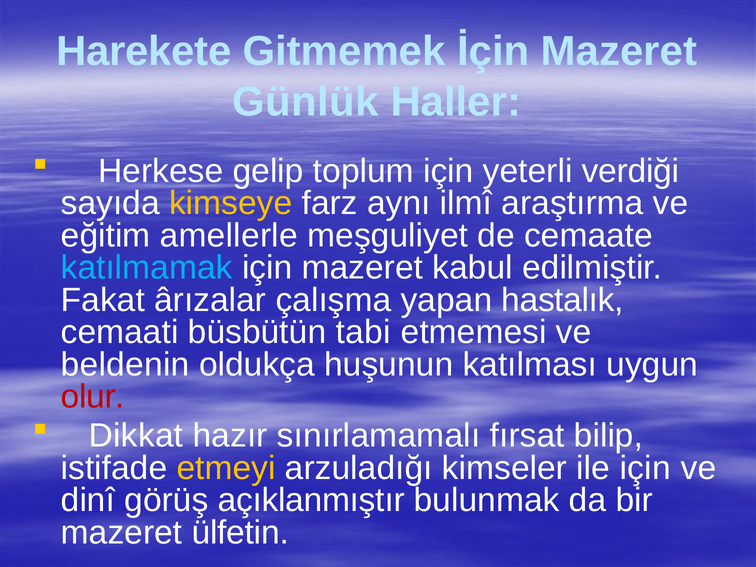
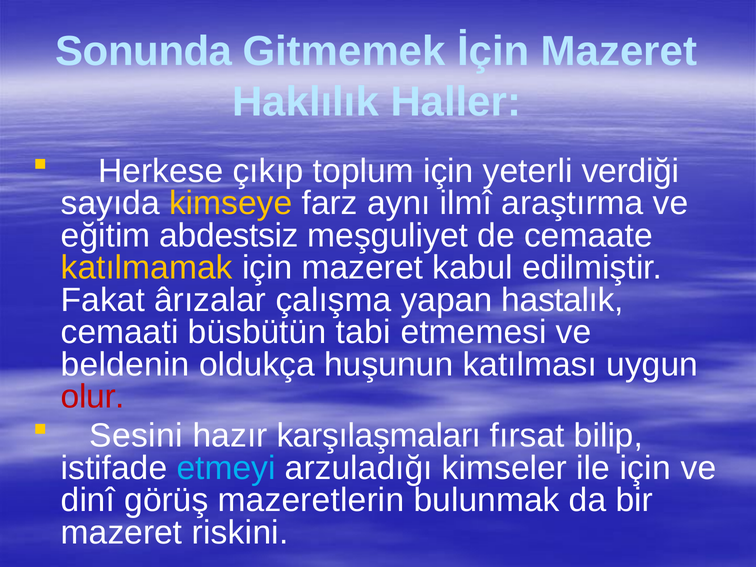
Harekete: Harekete -> Sonunda
Günlük: Günlük -> Haklılık
gelip: gelip -> çıkıp
amellerle: amellerle -> abdestsiz
katılmamak colour: light blue -> yellow
Dikkat: Dikkat -> Sesini
sınırlamamalı: sınırlamamalı -> karşılaşmaları
etmeyi colour: yellow -> light blue
açıklanmıştır: açıklanmıştır -> mazeretlerin
ülfetin: ülfetin -> riskini
